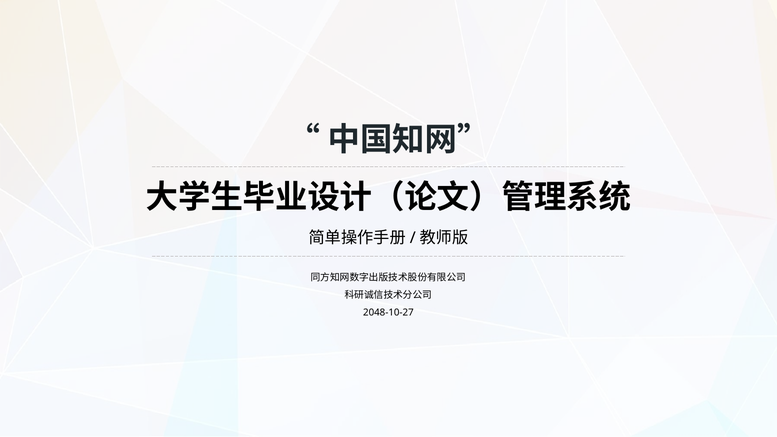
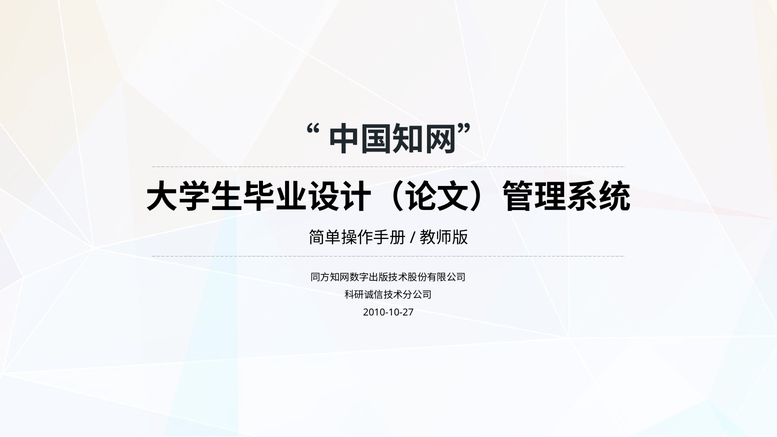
2048-10-27: 2048-10-27 -> 2010-10-27
